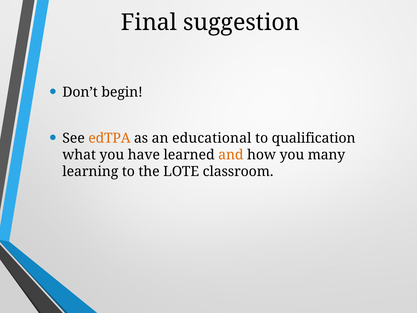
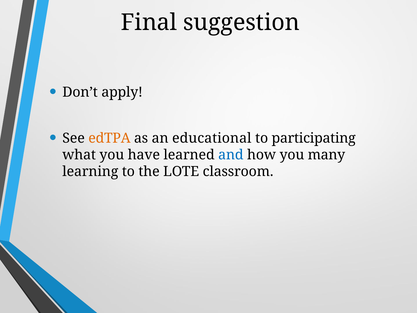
begin: begin -> apply
qualification: qualification -> participating
and colour: orange -> blue
